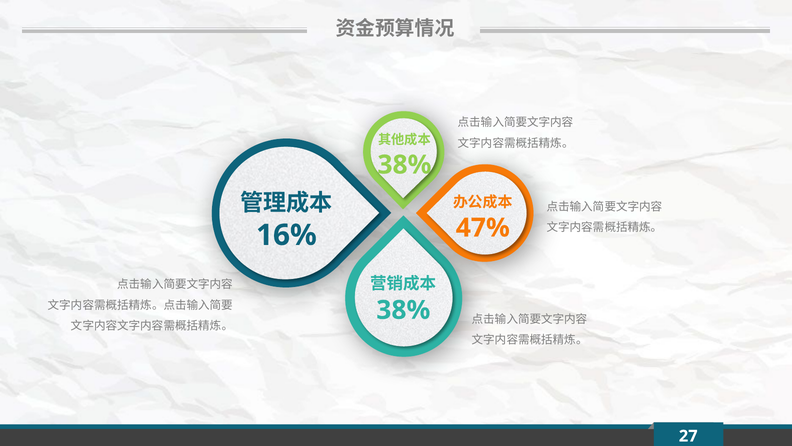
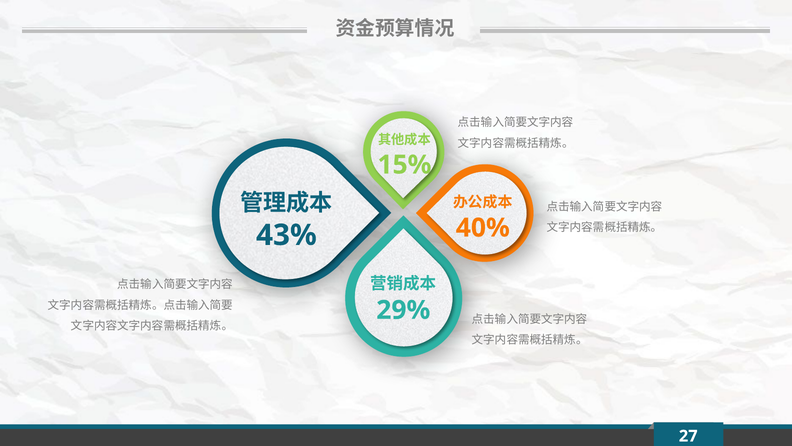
38% at (404, 165): 38% -> 15%
47%: 47% -> 40%
16%: 16% -> 43%
38% at (403, 310): 38% -> 29%
